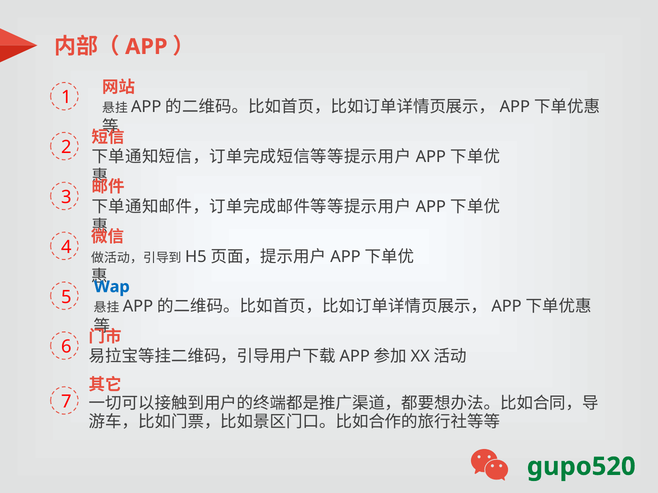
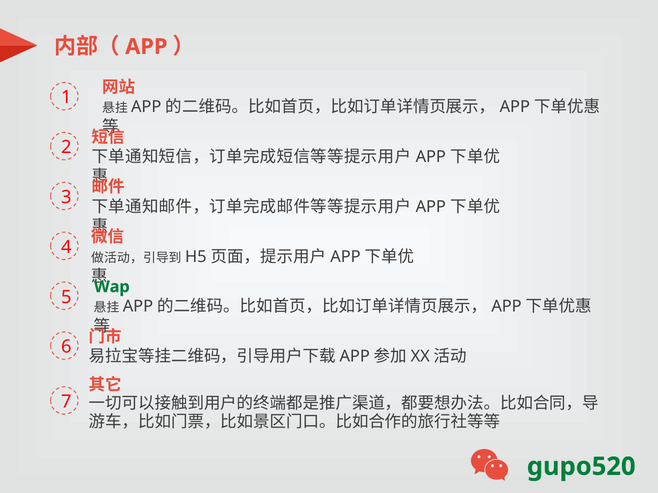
Wap colour: blue -> green
